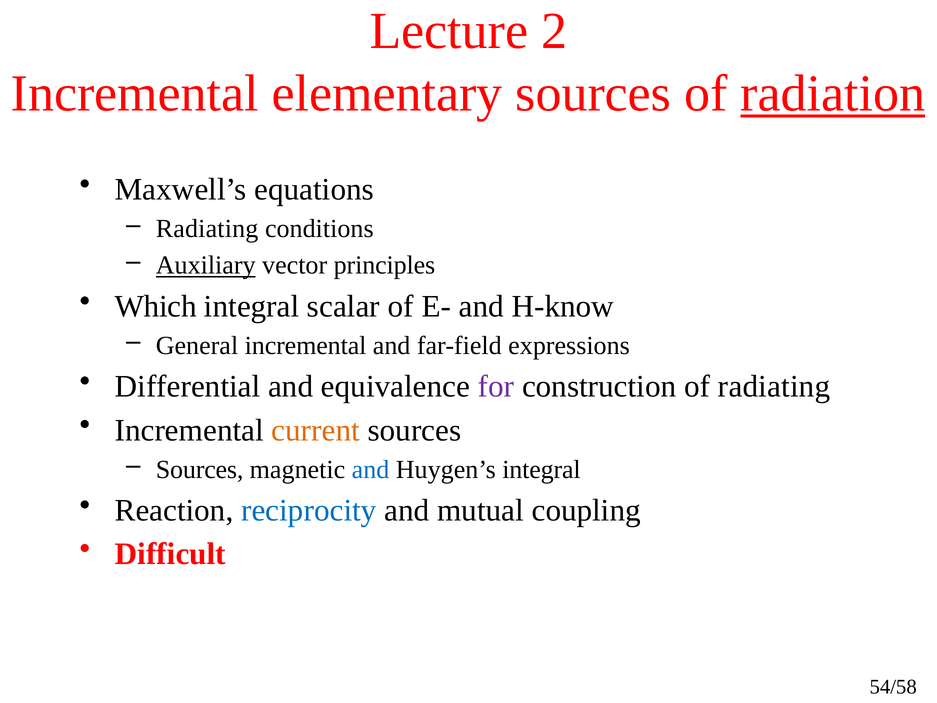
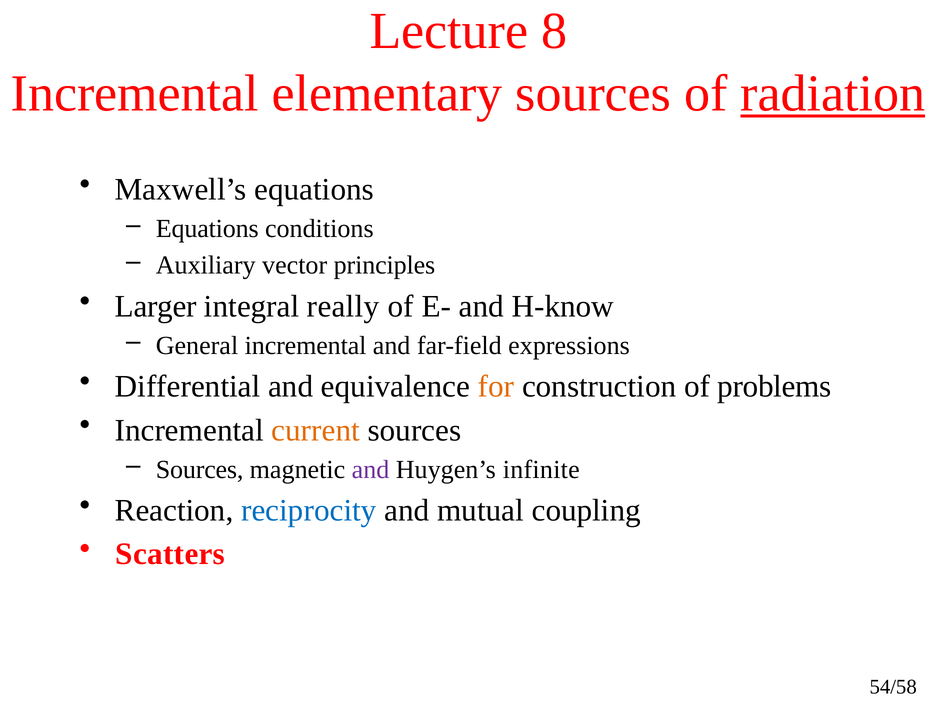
2: 2 -> 8
Radiating at (207, 229): Radiating -> Equations
Auxiliary underline: present -> none
Which: Which -> Larger
scalar: scalar -> really
for colour: purple -> orange
of radiating: radiating -> problems
and at (371, 469) colour: blue -> purple
Huygen’s integral: integral -> infinite
Difficult: Difficult -> Scatters
